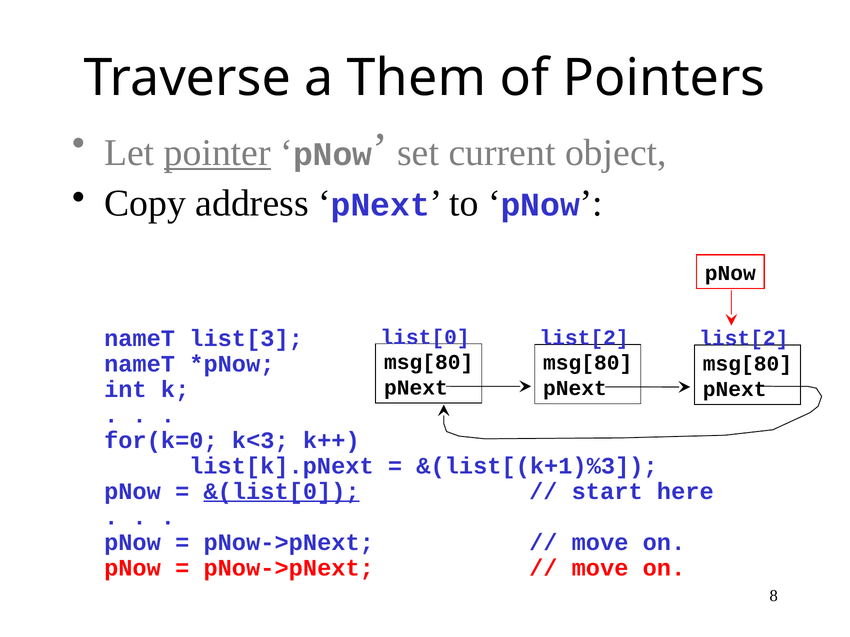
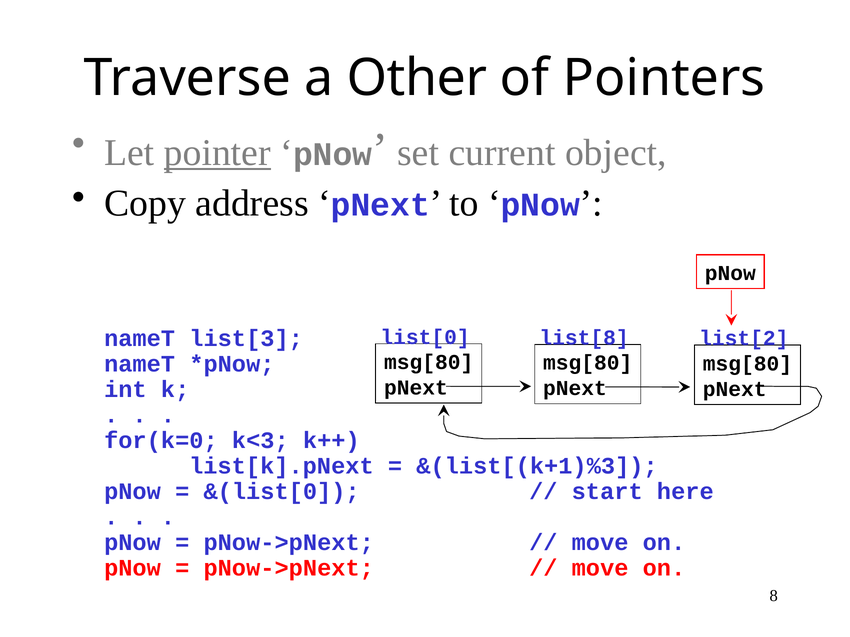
Them: Them -> Other
list[2 at (584, 338): list[2 -> list[8
&(list[0 underline: present -> none
